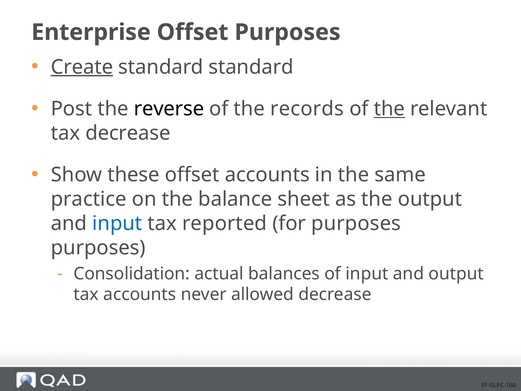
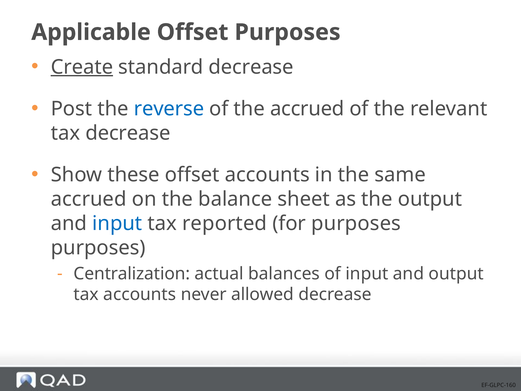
Enterprise: Enterprise -> Applicable
standard standard: standard -> decrease
reverse colour: black -> blue
the records: records -> accrued
the at (389, 109) underline: present -> none
practice at (89, 199): practice -> accrued
Consolidation: Consolidation -> Centralization
